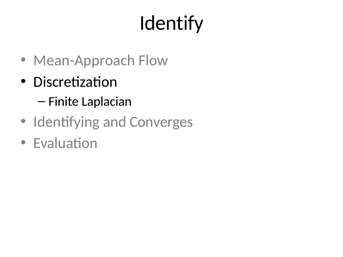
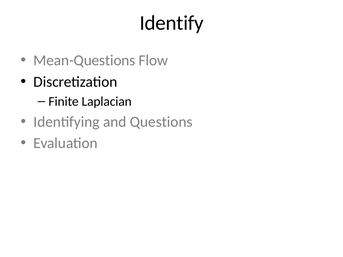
Mean-Approach: Mean-Approach -> Mean-Questions
Converges: Converges -> Questions
